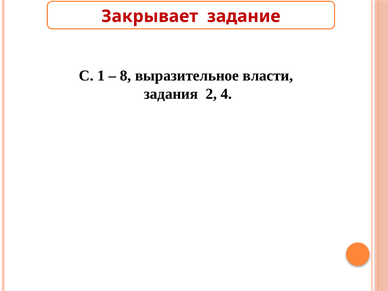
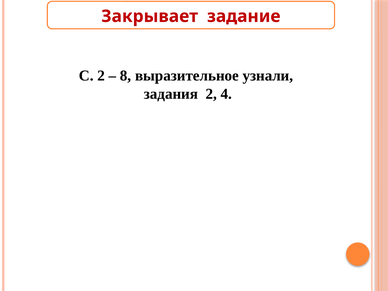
С 1: 1 -> 2
власти: власти -> узнали
